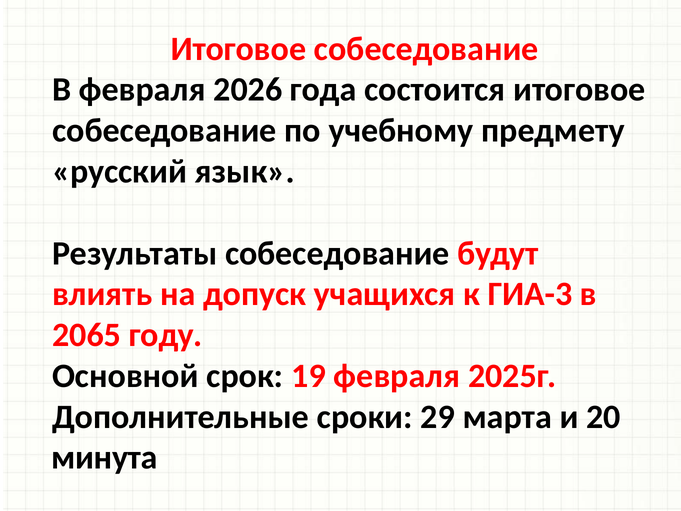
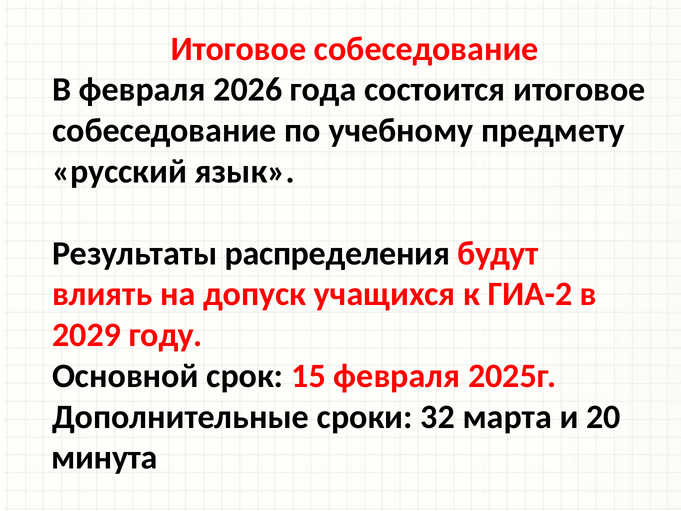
Результаты собеседование: собеседование -> распределения
ГИА-3: ГИА-3 -> ГИА-2
2065: 2065 -> 2029
19: 19 -> 15
29: 29 -> 32
